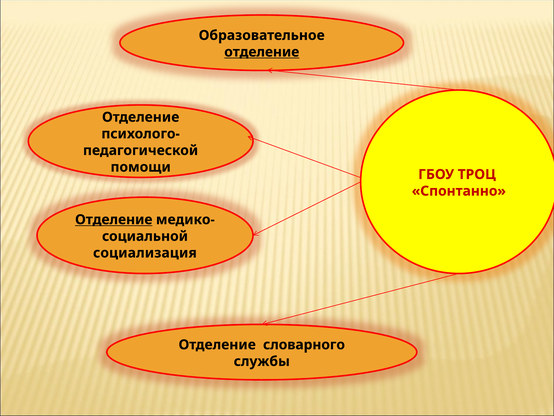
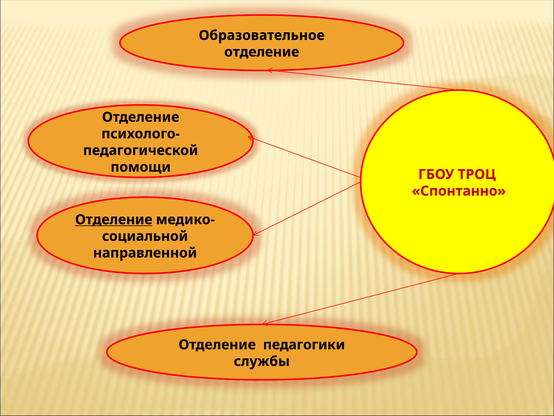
отделение at (262, 52) underline: present -> none
социализация: социализация -> направленной
словарного: словарного -> педагогики
